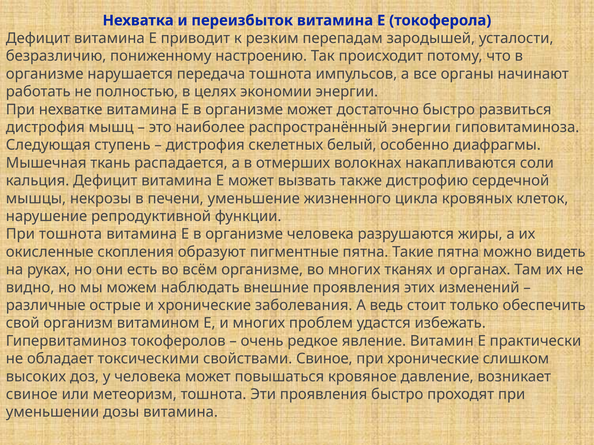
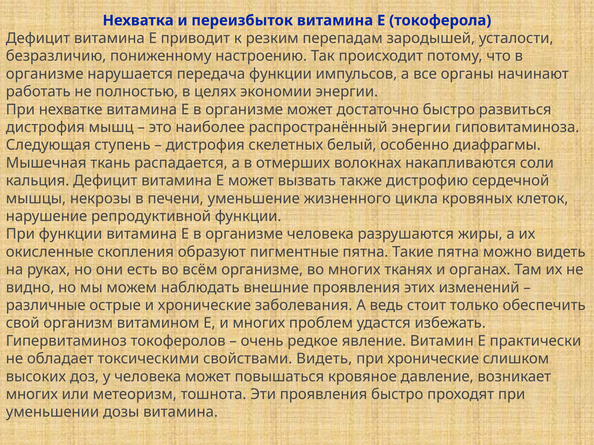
передача тошнота: тошнота -> функции
При тошнота: тошнота -> функции
свойствами Свиное: Свиное -> Видеть
свиное at (32, 395): свиное -> многих
